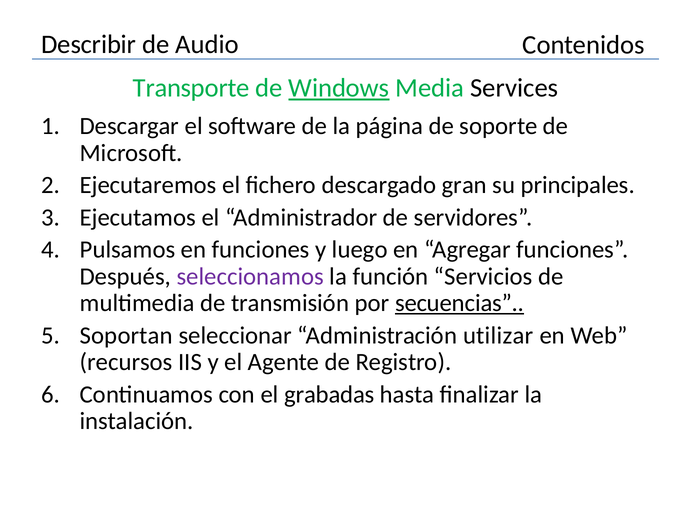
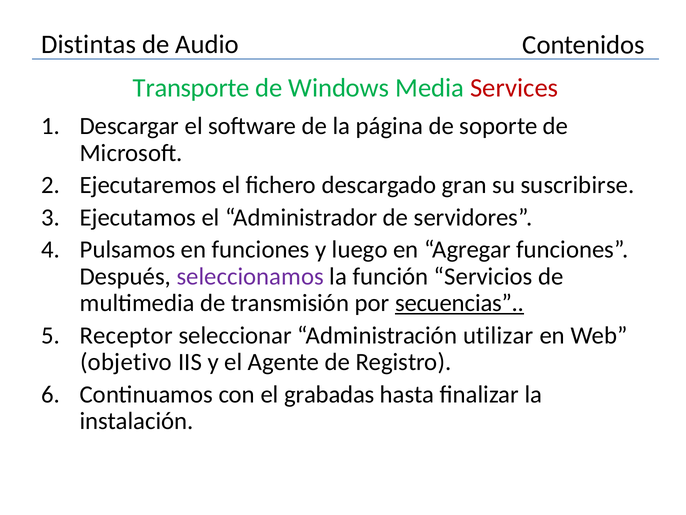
Describir: Describir -> Distintas
Windows underline: present -> none
Services colour: black -> red
principales: principales -> suscribirse
Soportan: Soportan -> Receptor
recursos: recursos -> objetivo
